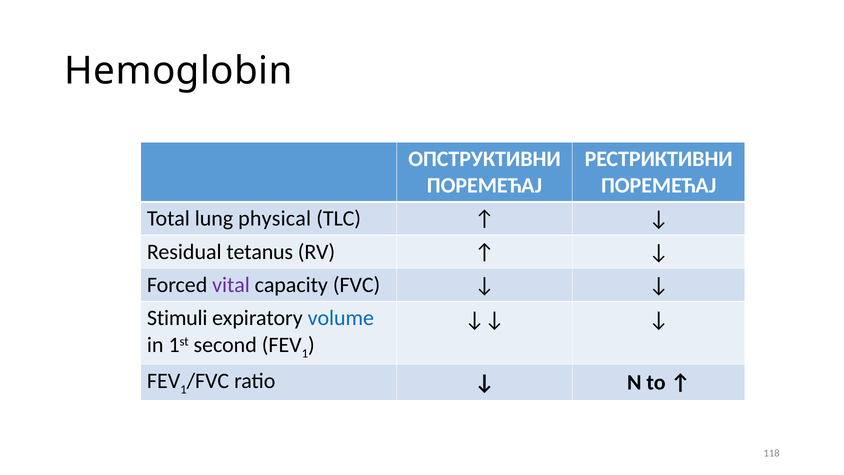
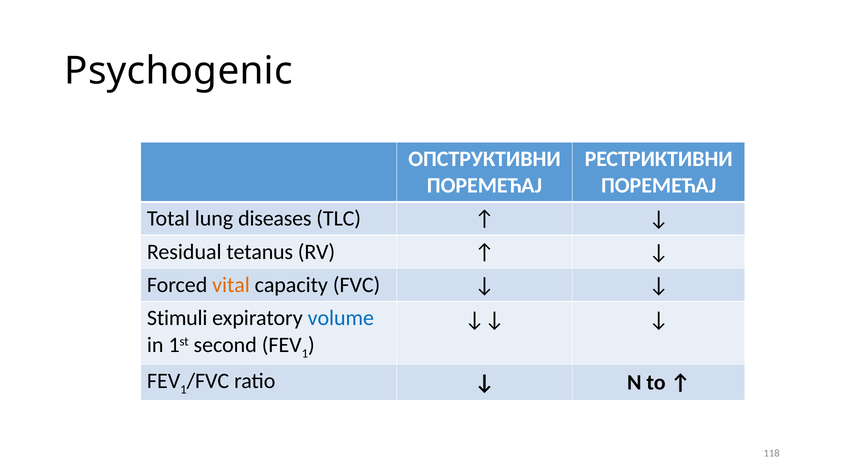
Hemoglobin: Hemoglobin -> Psychogenic
physical: physical -> diseases
vital colour: purple -> orange
